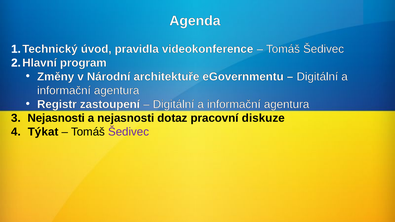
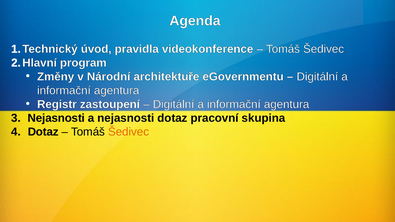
diskuze: diskuze -> skupina
Týkat at (43, 132): Týkat -> Dotaz
Šedivec at (129, 132) colour: purple -> orange
